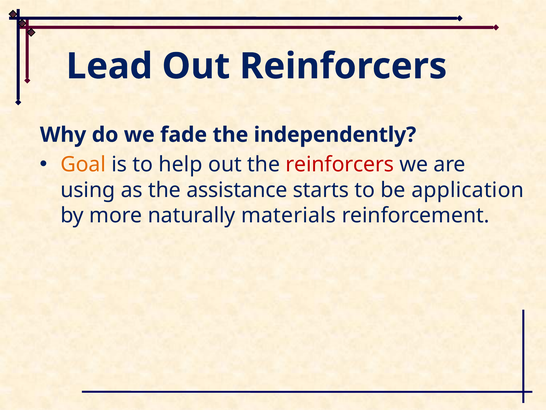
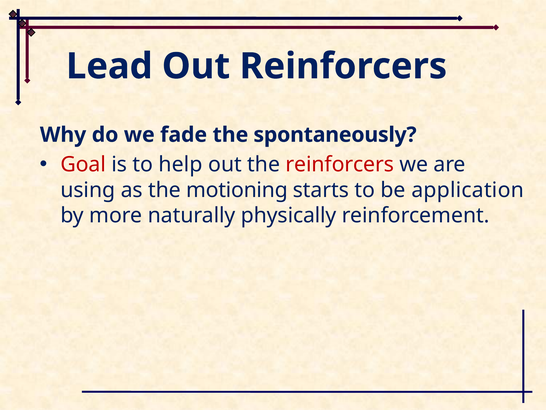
independently: independently -> spontaneously
Goal colour: orange -> red
assistance: assistance -> motioning
materials: materials -> physically
